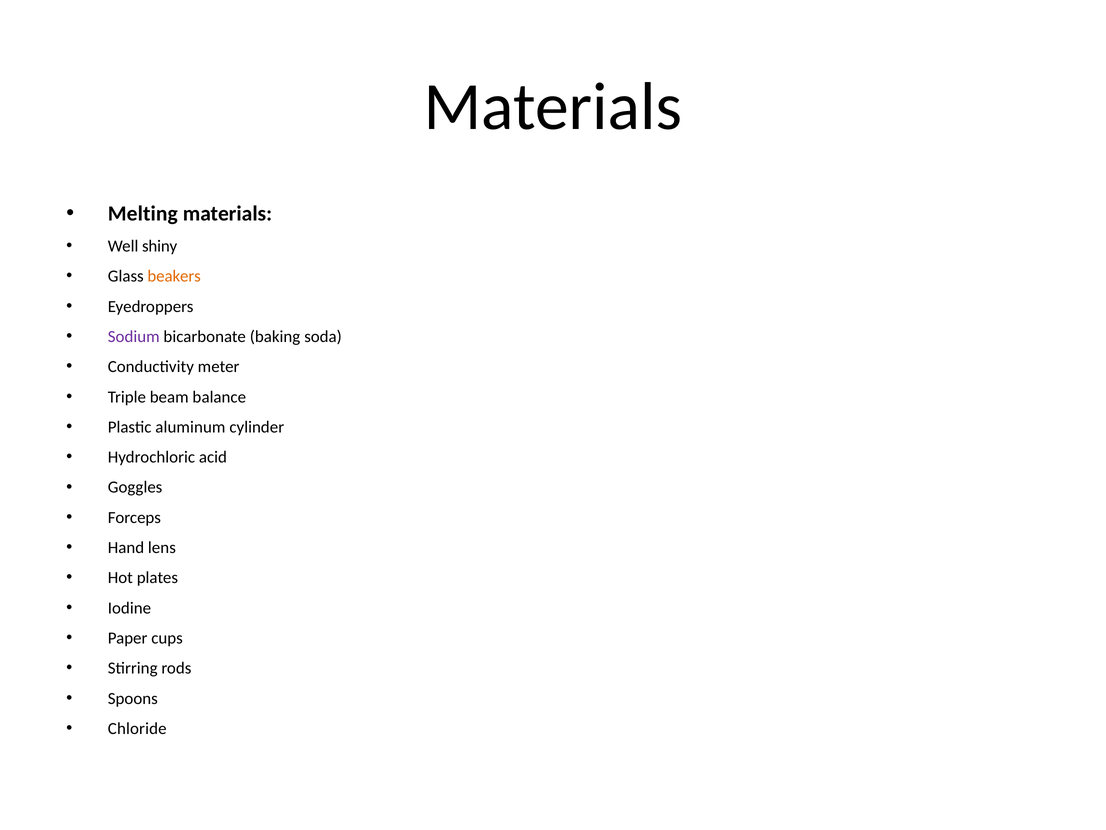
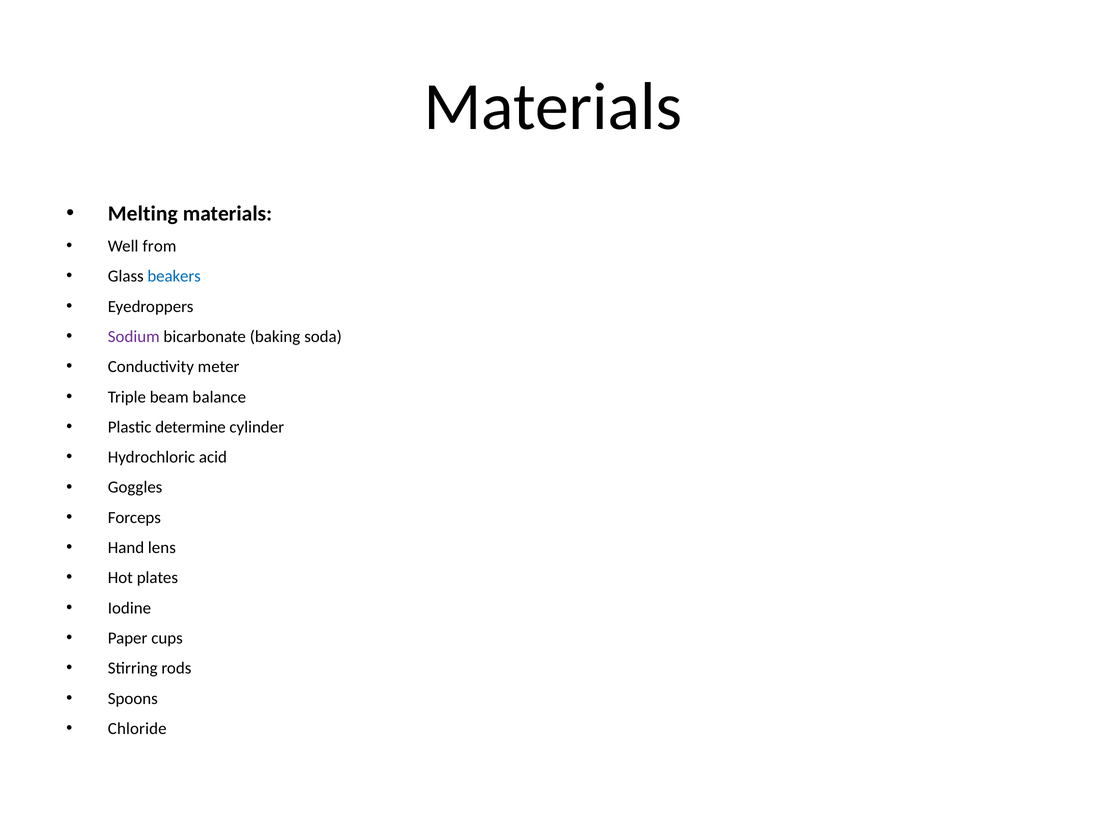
shiny: shiny -> from
beakers colour: orange -> blue
aluminum: aluminum -> determine
